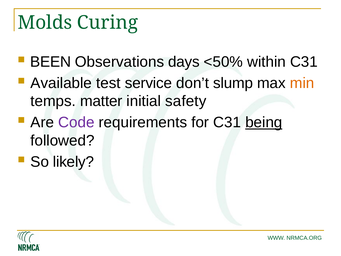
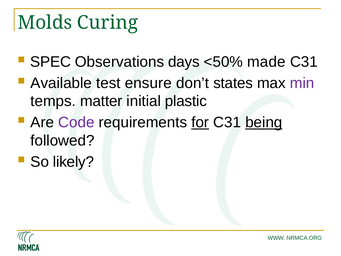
BEEN: BEEN -> SPEC
within: within -> made
service: service -> ensure
slump: slump -> states
min colour: orange -> purple
safety: safety -> plastic
for underline: none -> present
